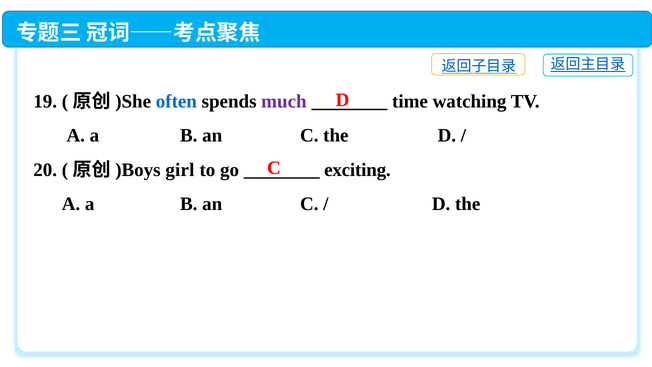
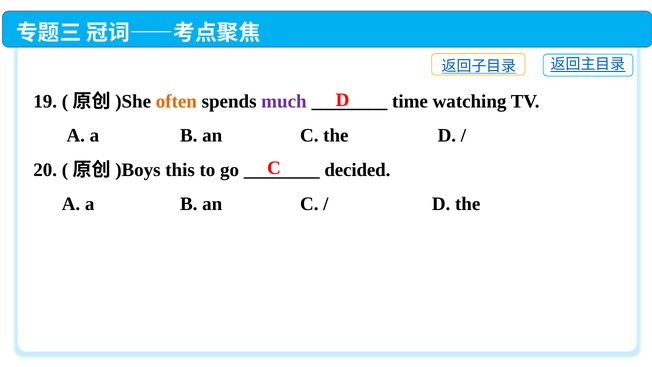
often colour: blue -> orange
girl: girl -> this
exciting: exciting -> decided
